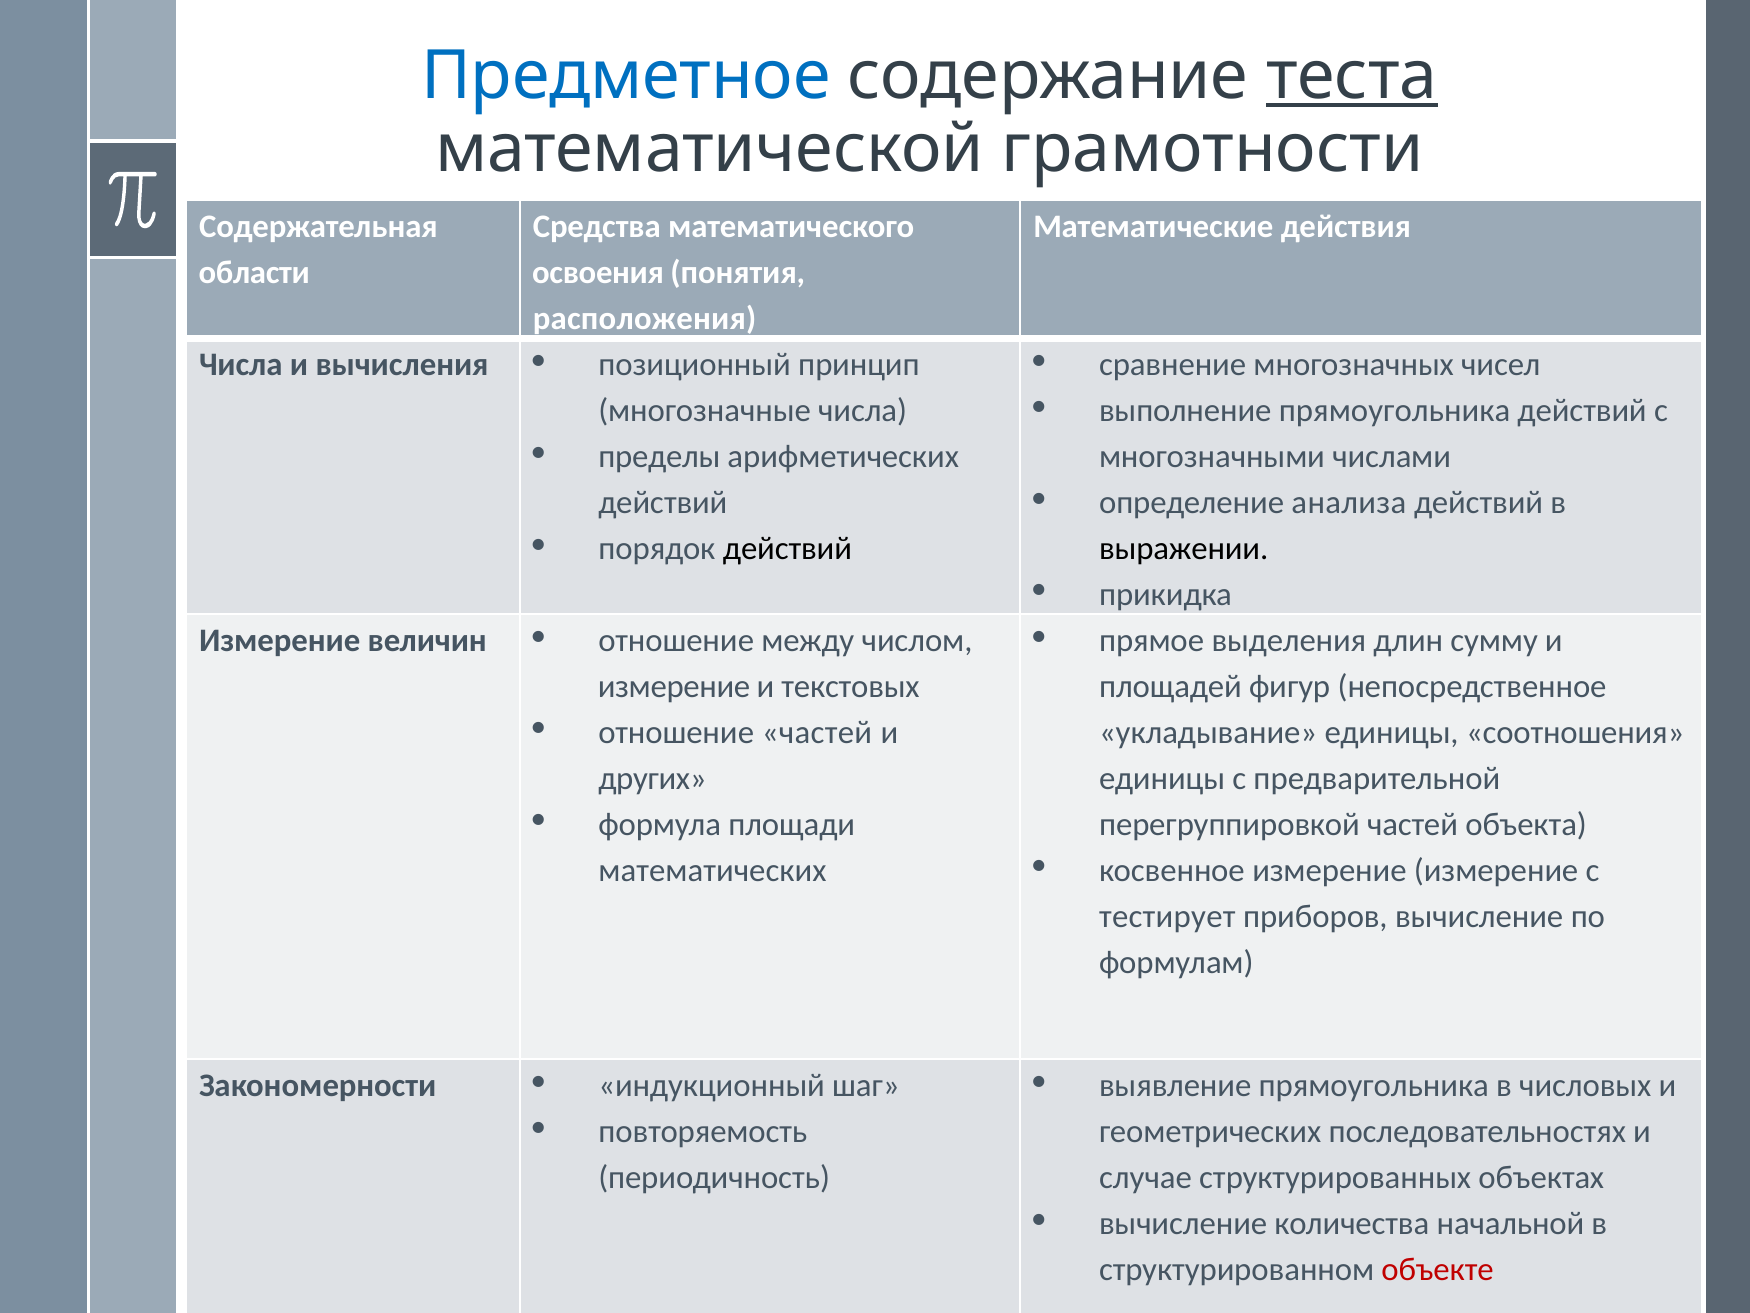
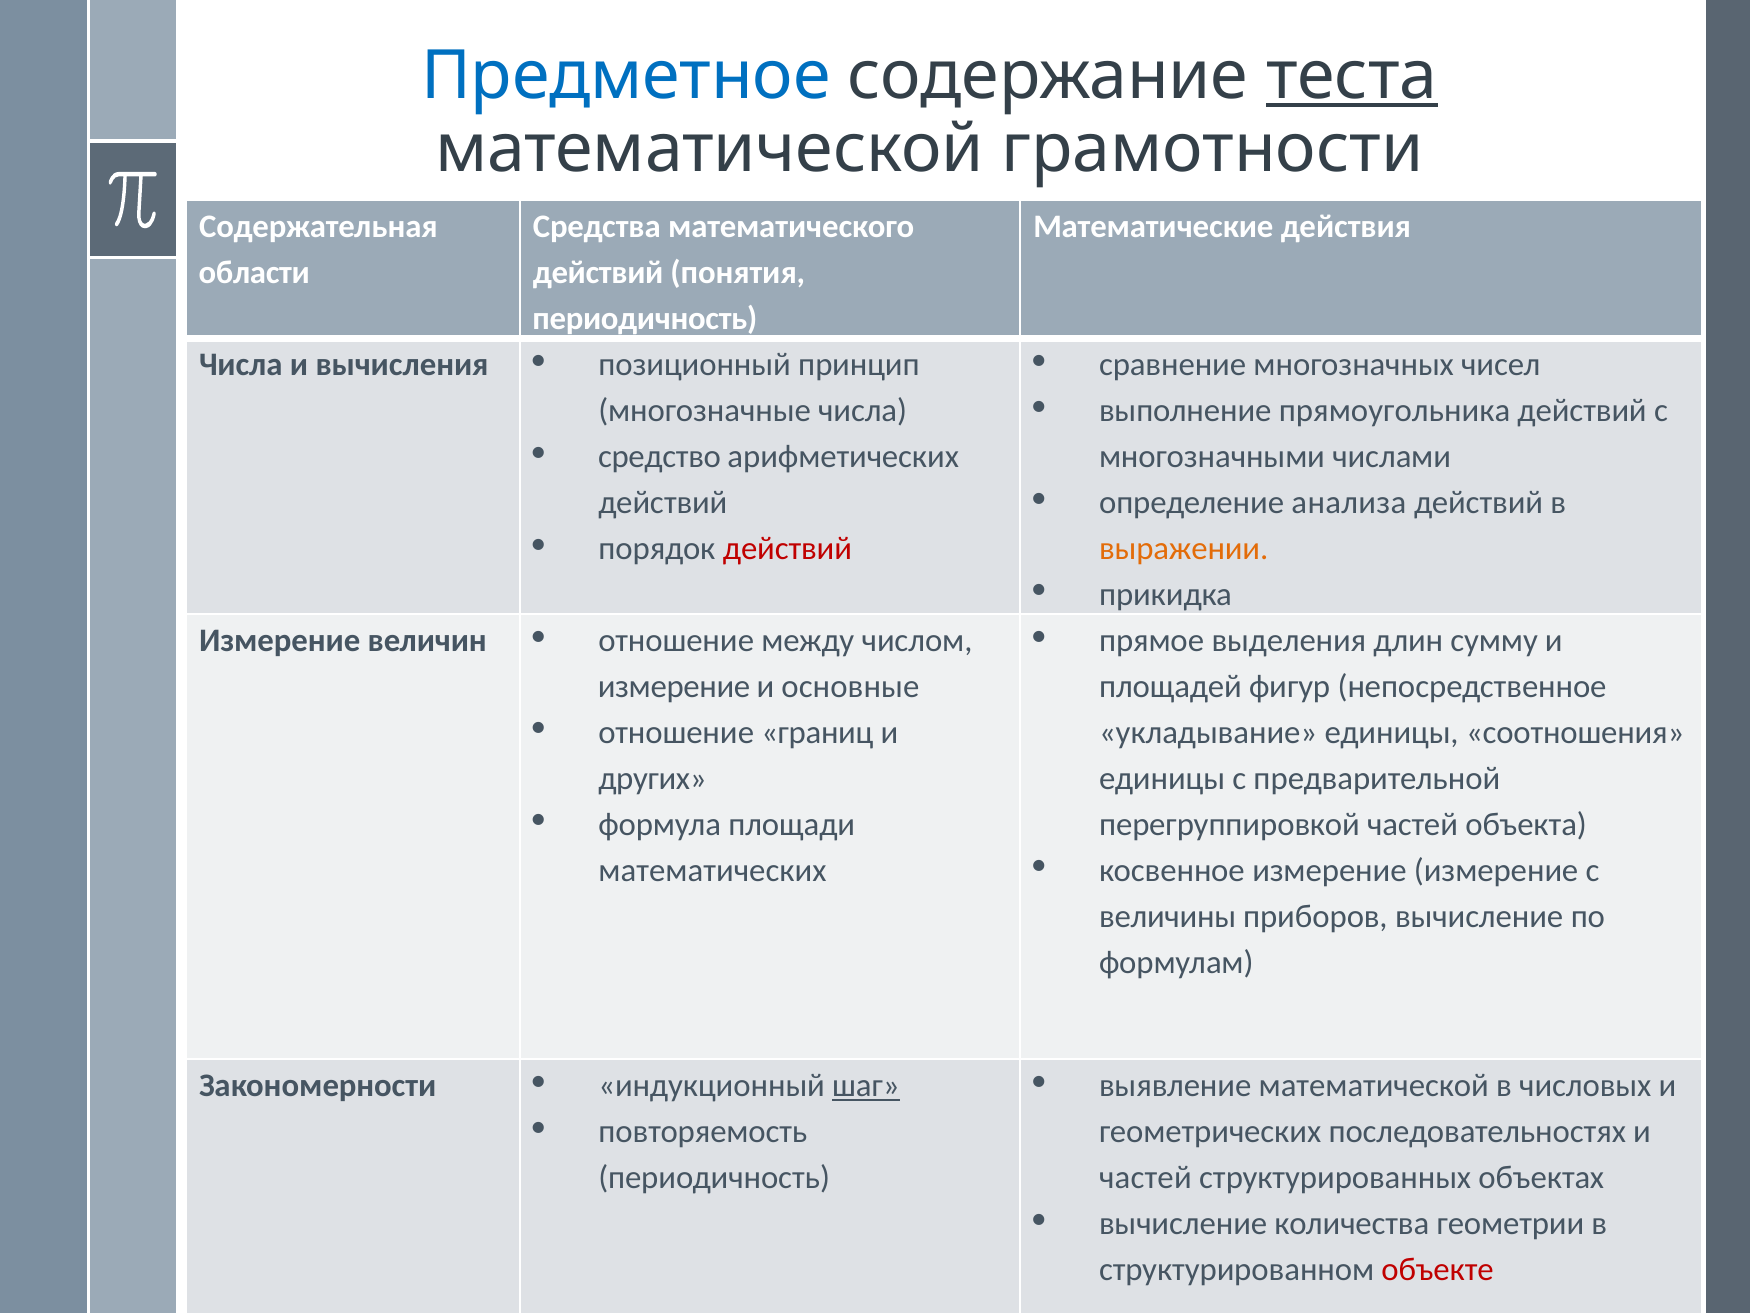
освоения at (598, 273): освоения -> действий
расположения at (645, 319): расположения -> периодичность
пределы: пределы -> средство
действий at (787, 548) colour: black -> red
выражении colour: black -> orange
текстовых: текстовых -> основные
отношение частей: частей -> границ
тестирует: тестирует -> величины
выявление прямоугольника: прямоугольника -> математической
шаг underline: none -> present
случае at (1145, 1177): случае -> частей
начальной: начальной -> геометрии
